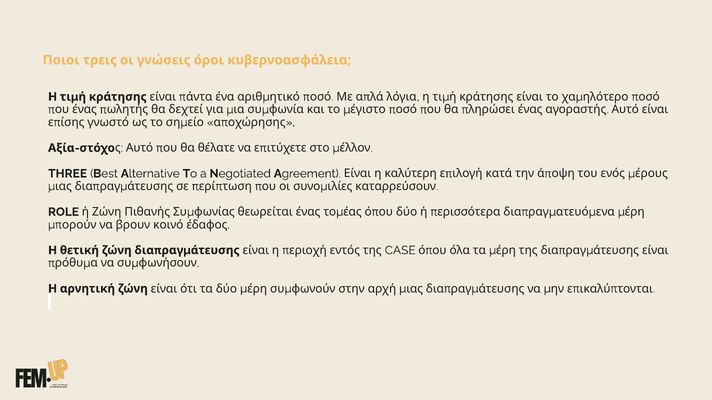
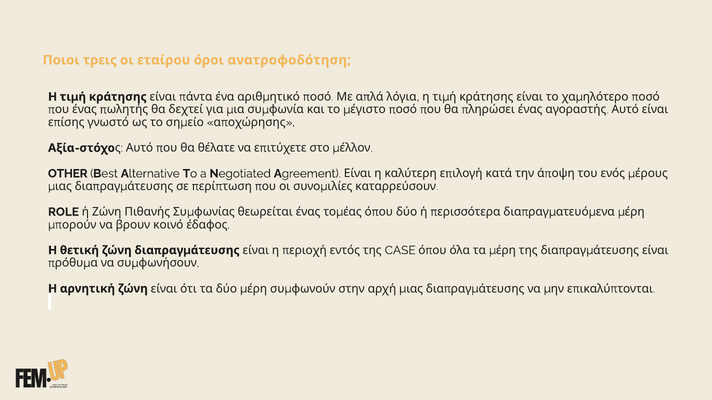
γνώσεις: γνώσεις -> εταίρου
κυβερνοασφάλεια: κυβερνοασφάλεια -> ανατροφοδότηση
THREE: THREE -> OTHER
